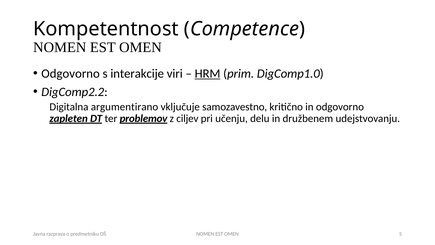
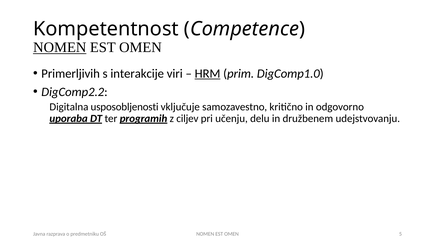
NOMEN at (60, 47) underline: none -> present
Odgovorno at (71, 74): Odgovorno -> Primerljivih
argumentirano: argumentirano -> usposobljenosti
zapleten: zapleten -> uporaba
problemov: problemov -> programih
